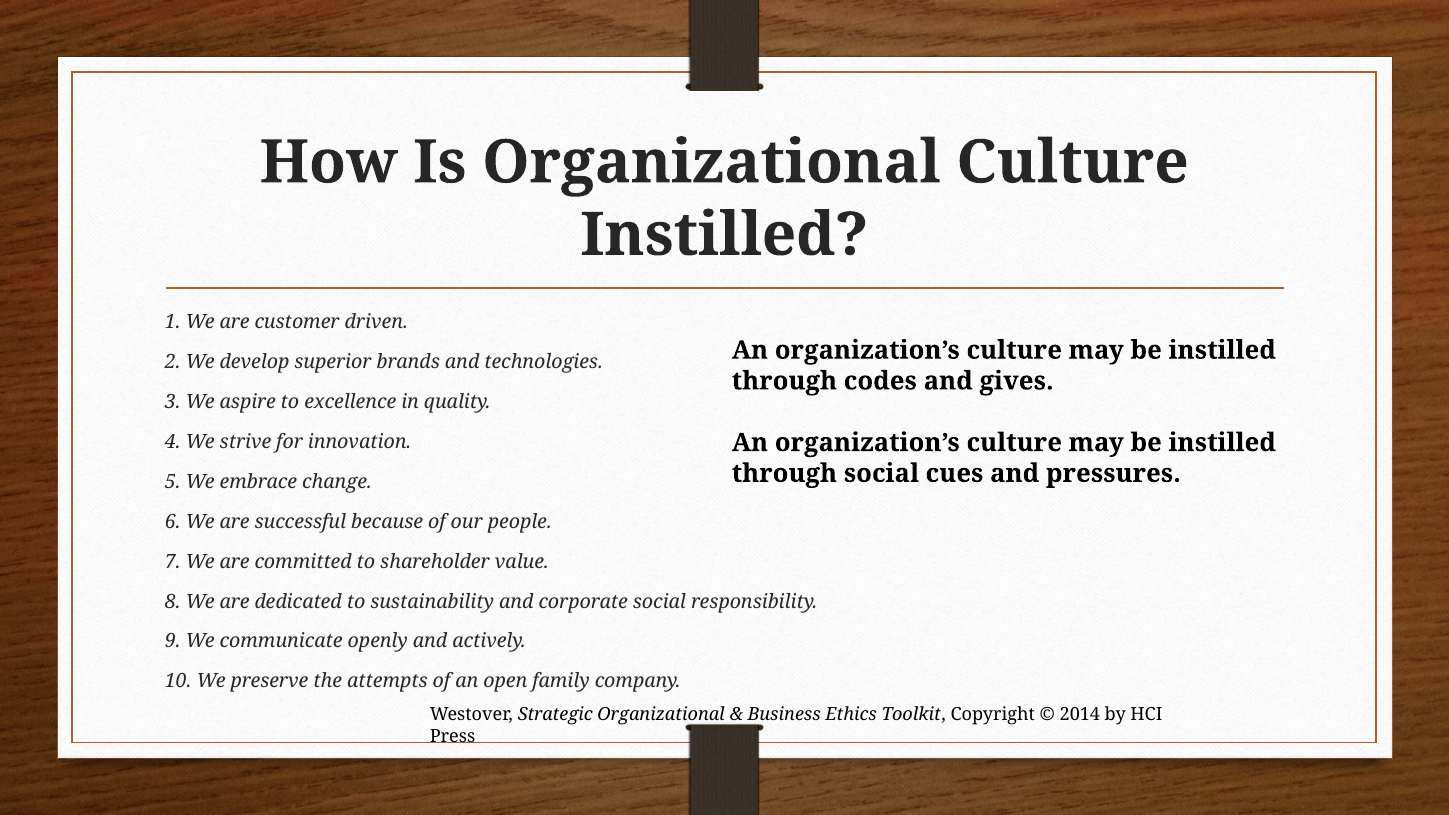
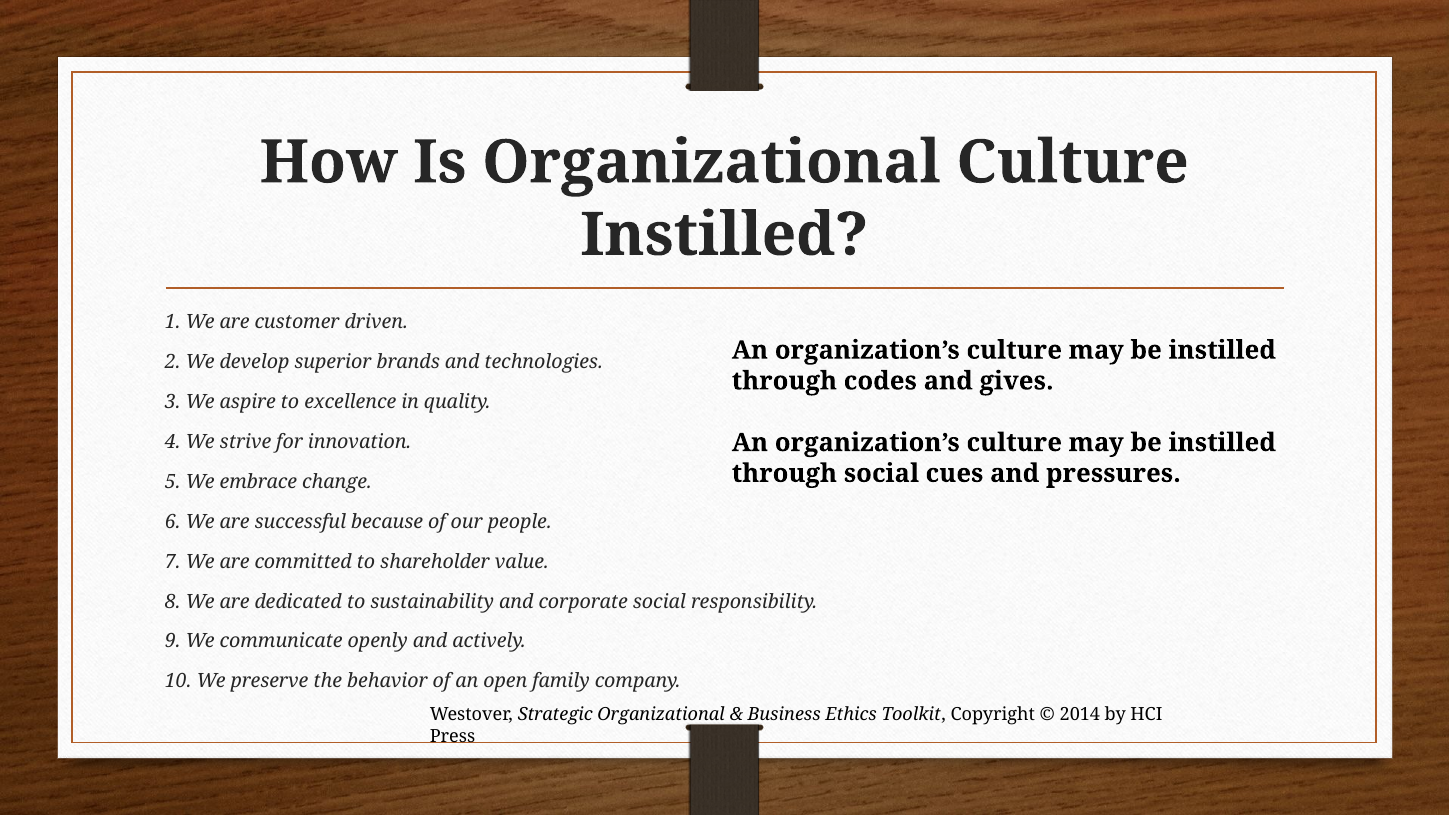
attempts: attempts -> behavior
